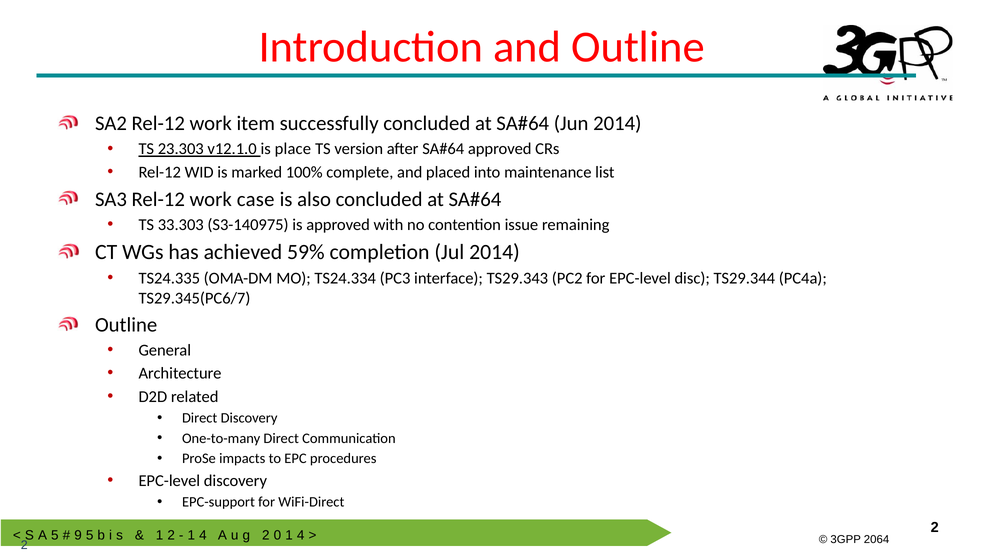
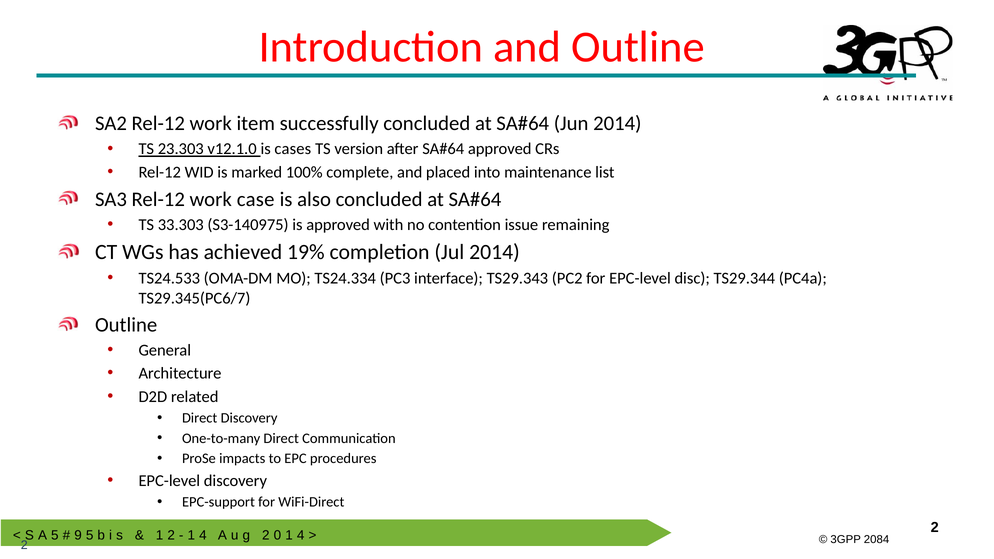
place: place -> cases
59%: 59% -> 19%
TS24.335: TS24.335 -> TS24.533
2064: 2064 -> 2084
